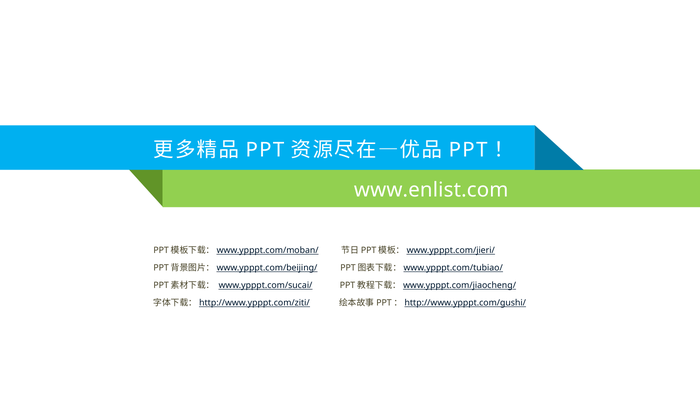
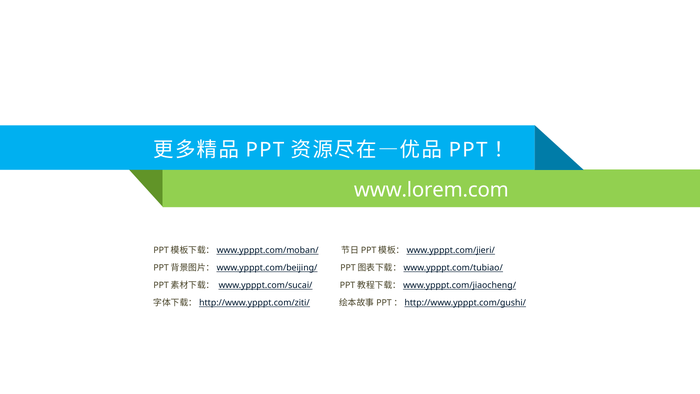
www.enlist.com: www.enlist.com -> www.lorem.com
